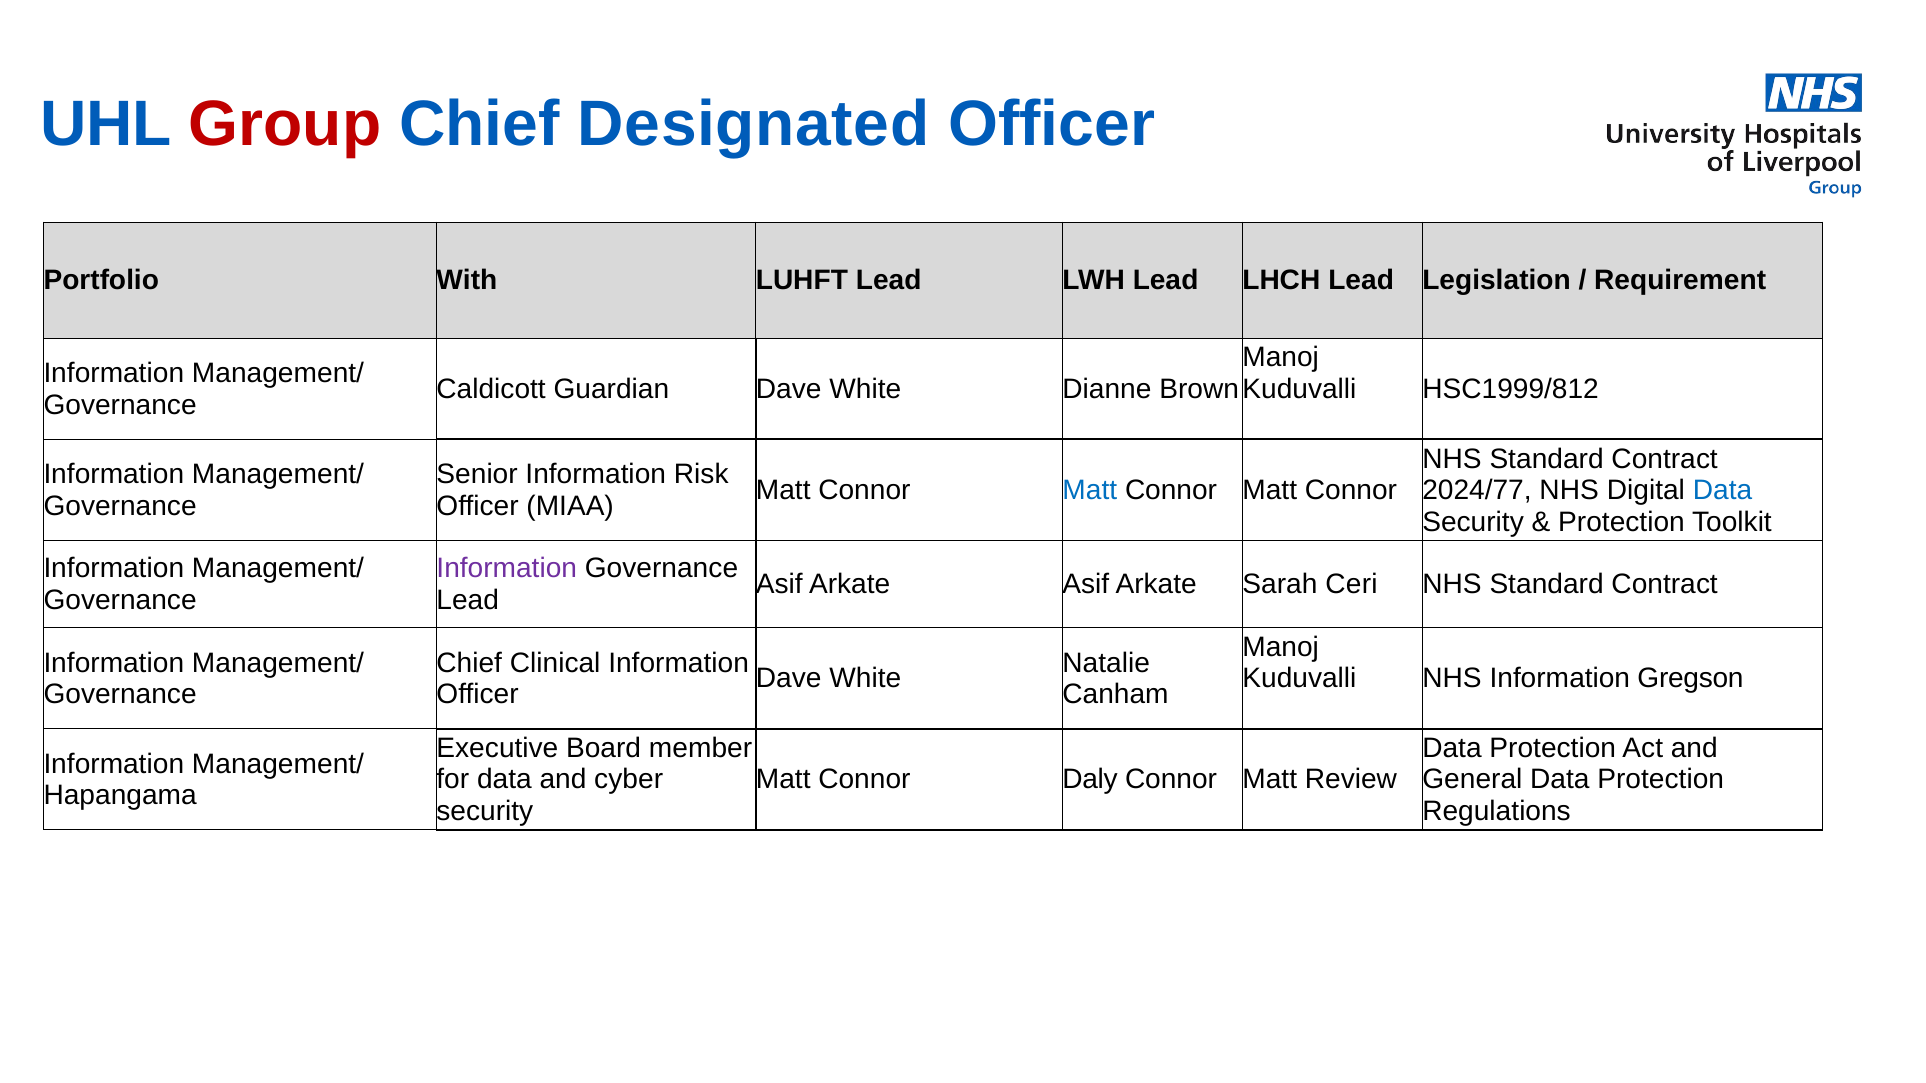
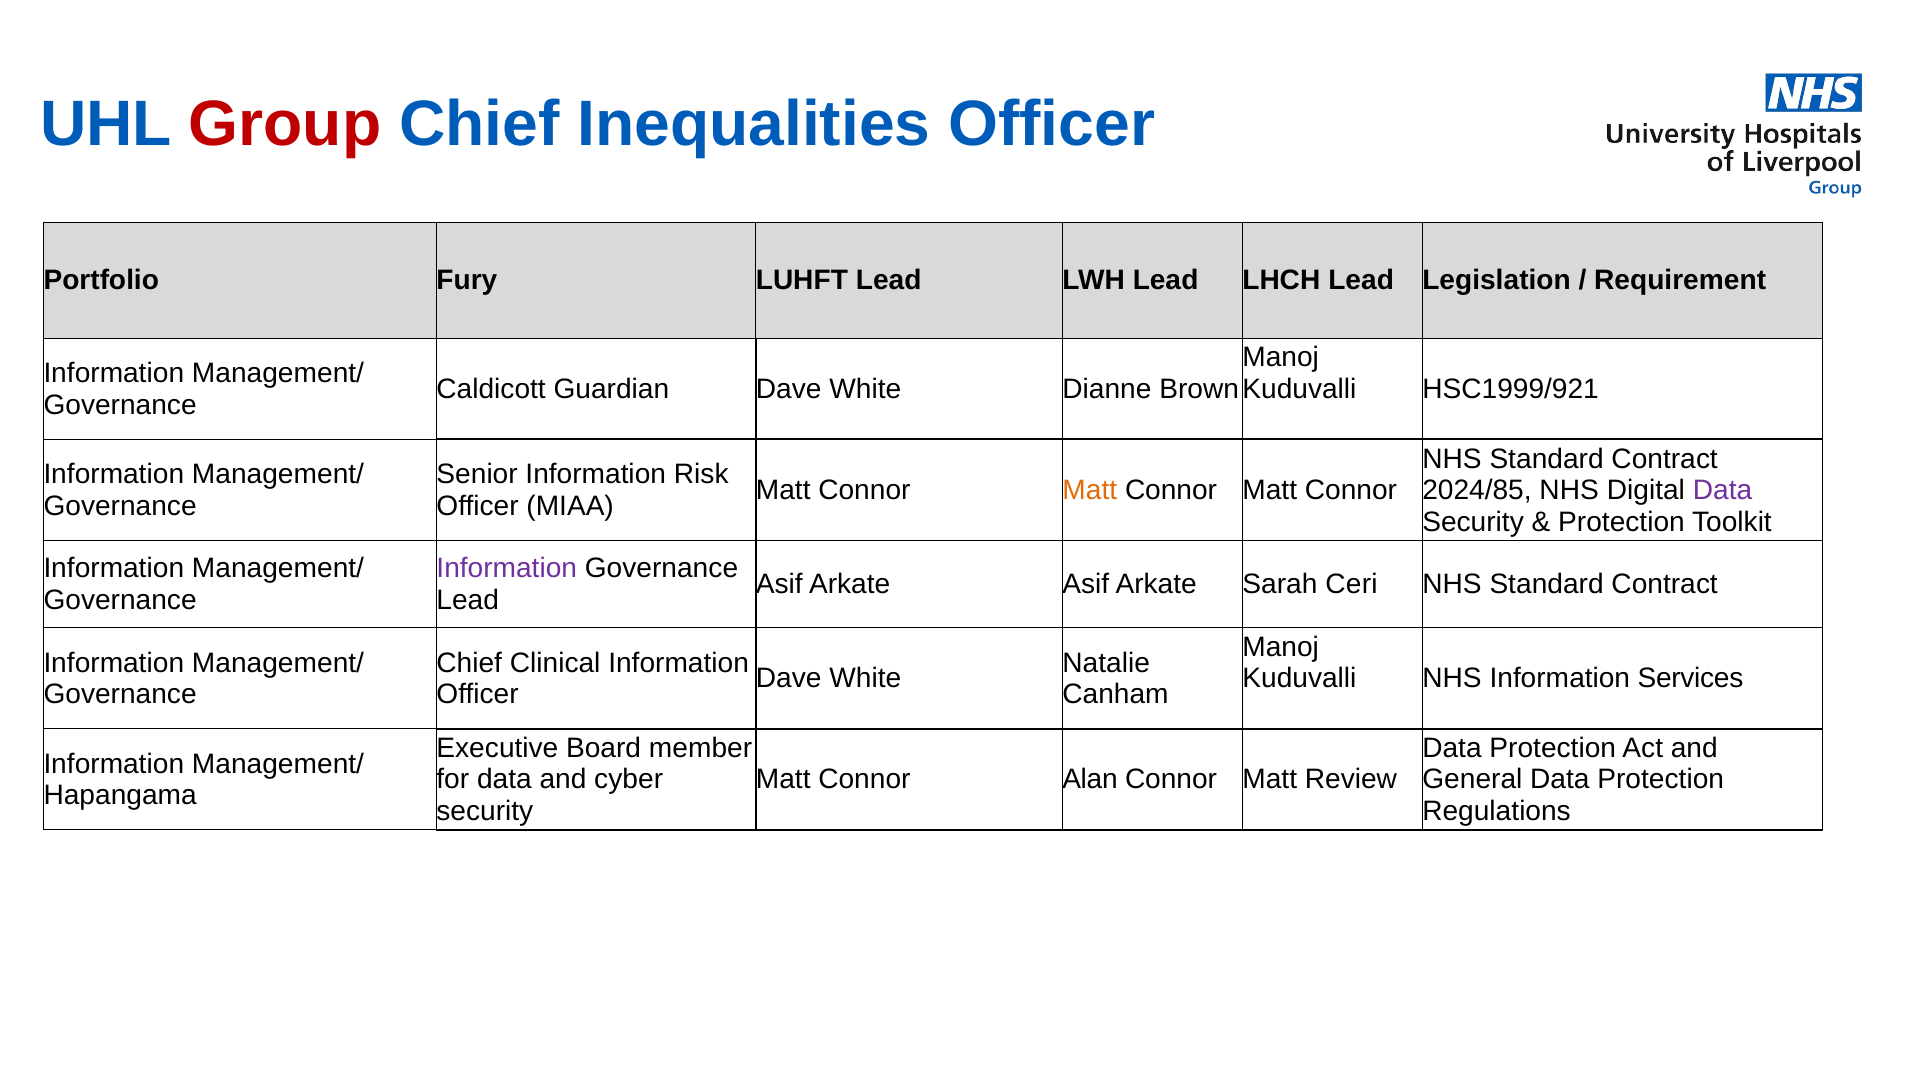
Designated: Designated -> Inequalities
With: With -> Fury
HSC1999/812: HSC1999/812 -> HSC1999/921
Matt at (1090, 490) colour: blue -> orange
2024/77: 2024/77 -> 2024/85
Data at (1723, 490) colour: blue -> purple
Gregson: Gregson -> Services
Daly: Daly -> Alan
